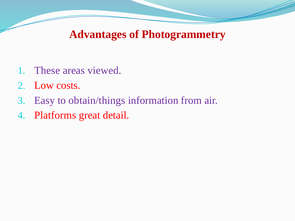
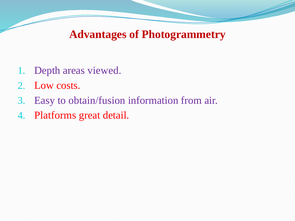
These: These -> Depth
obtain/things: obtain/things -> obtain/fusion
